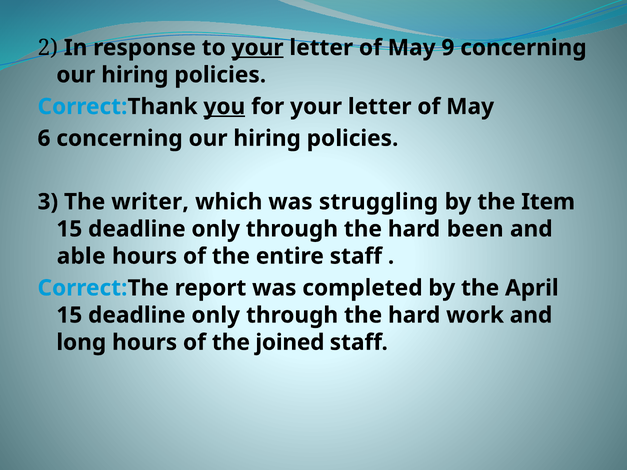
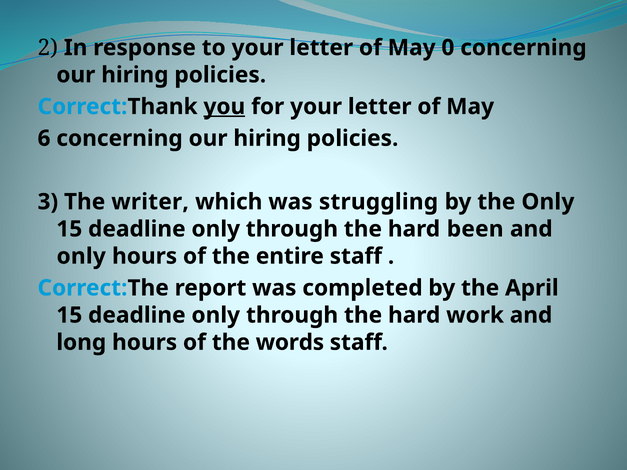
your at (258, 48) underline: present -> none
9: 9 -> 0
the Item: Item -> Only
able at (81, 256): able -> only
joined: joined -> words
